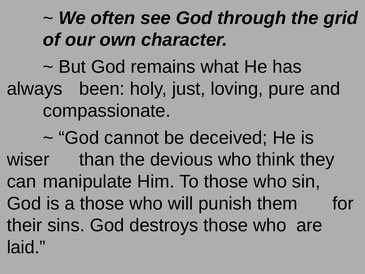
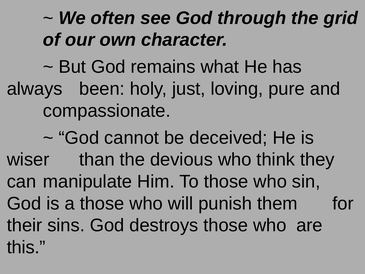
laid: laid -> this
